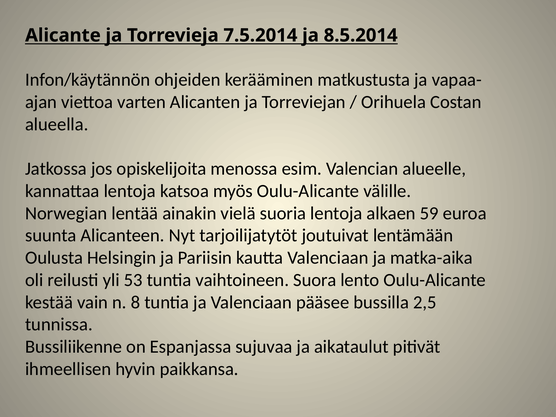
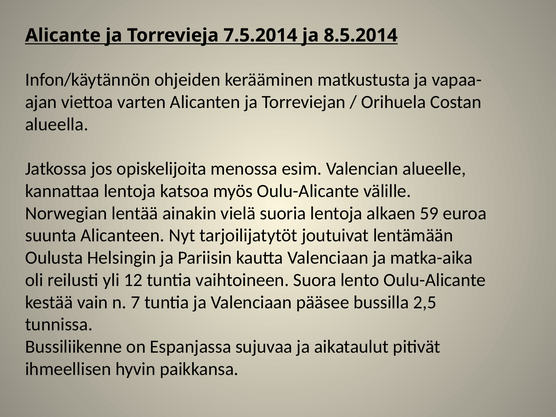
53: 53 -> 12
8: 8 -> 7
